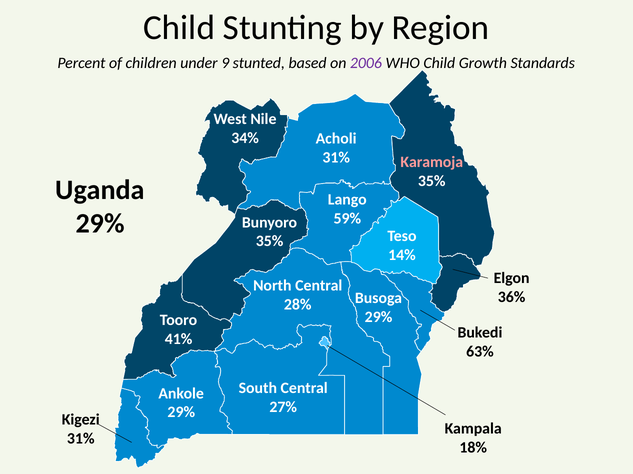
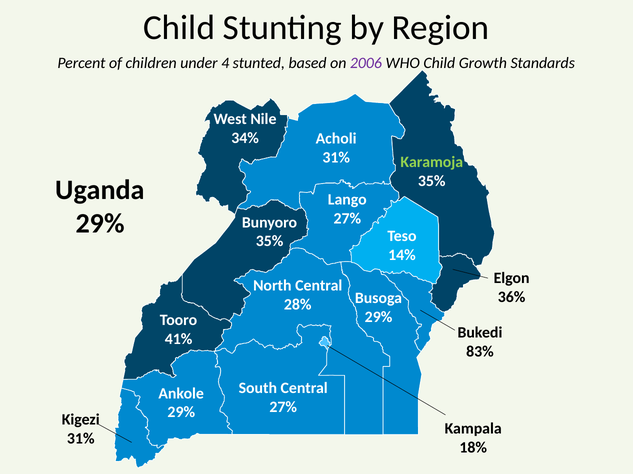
9: 9 -> 4
Karamoja colour: pink -> light green
59% at (347, 219): 59% -> 27%
63%: 63% -> 83%
